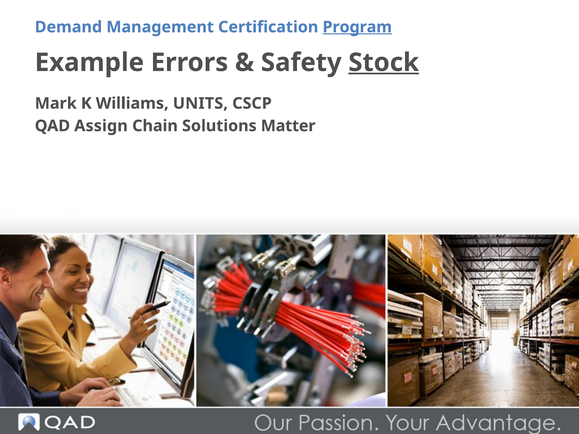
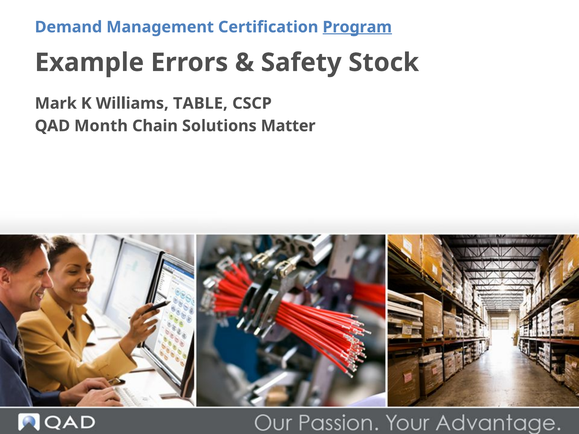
Stock underline: present -> none
UNITS: UNITS -> TABLE
Assign: Assign -> Month
